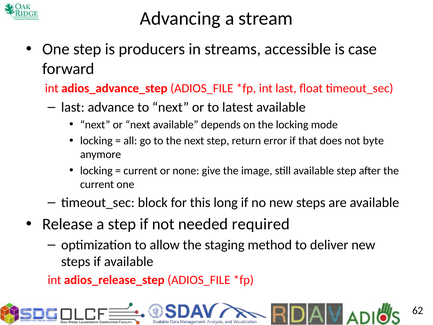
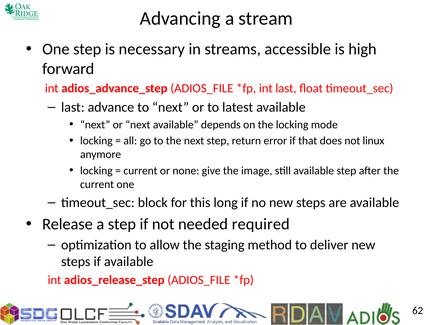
producers: producers -> necessary
case: case -> high
byte: byte -> linux
